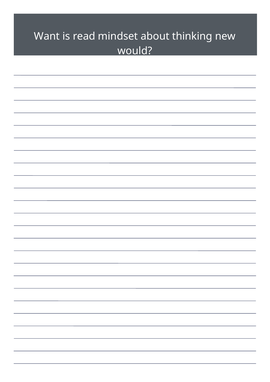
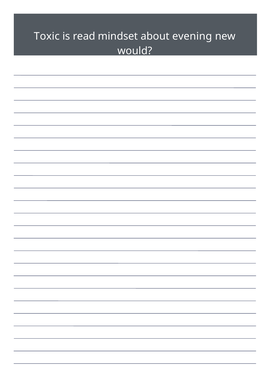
Want: Want -> Toxic
thinking: thinking -> evening
